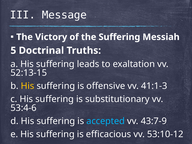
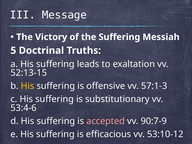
41:1-3: 41:1-3 -> 57:1-3
accepted colour: light blue -> pink
43:7-9: 43:7-9 -> 90:7-9
